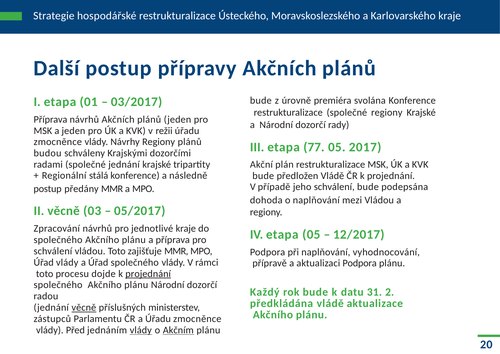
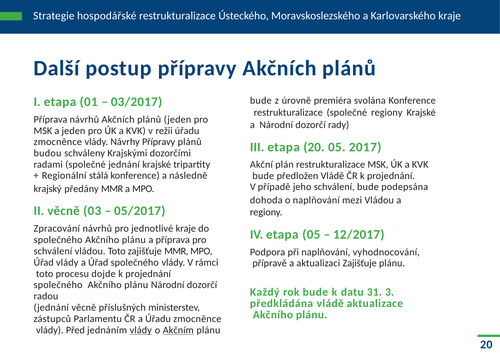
Návrhy Regiony: Regiony -> Přípravy
etapa 77: 77 -> 20
postup at (48, 188): postup -> krajský
aktualizaci Podpora: Podpora -> Zajišťuje
projednání at (148, 273) underline: present -> none
2: 2 -> 3
věcně at (84, 307) underline: present -> none
